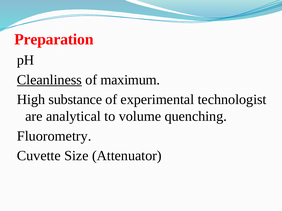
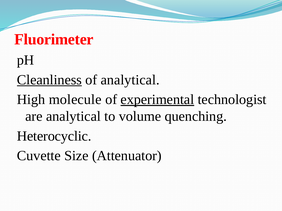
Preparation: Preparation -> Fluorimeter
of maximum: maximum -> analytical
substance: substance -> molecule
experimental underline: none -> present
Fluorometry: Fluorometry -> Heterocyclic
